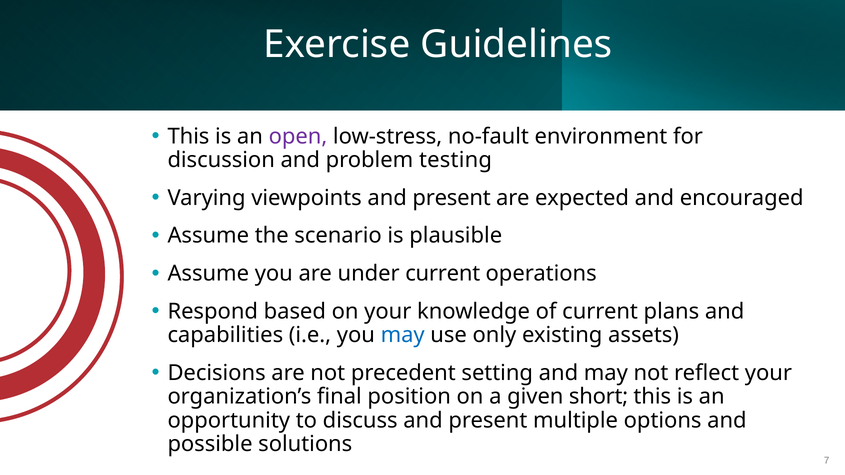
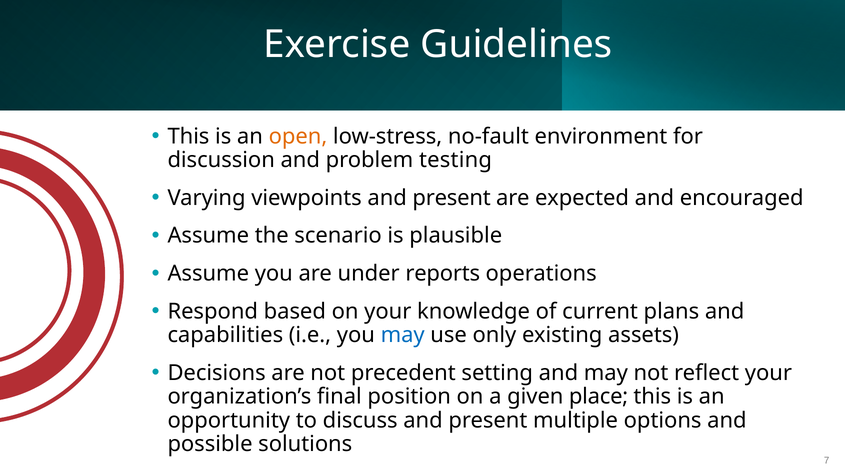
open colour: purple -> orange
under current: current -> reports
short: short -> place
